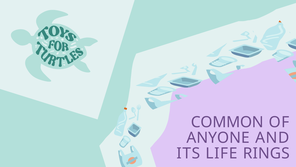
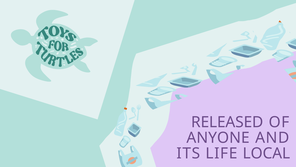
COMMON: COMMON -> RELEASED
RINGS: RINGS -> LOCAL
